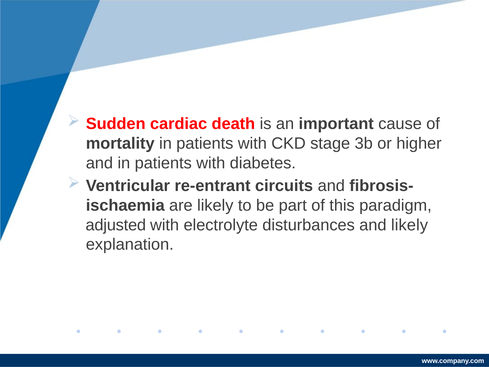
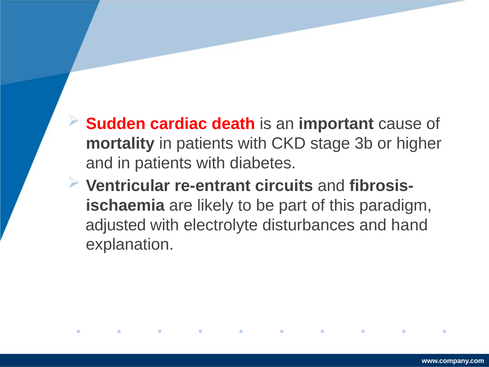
and likely: likely -> hand
